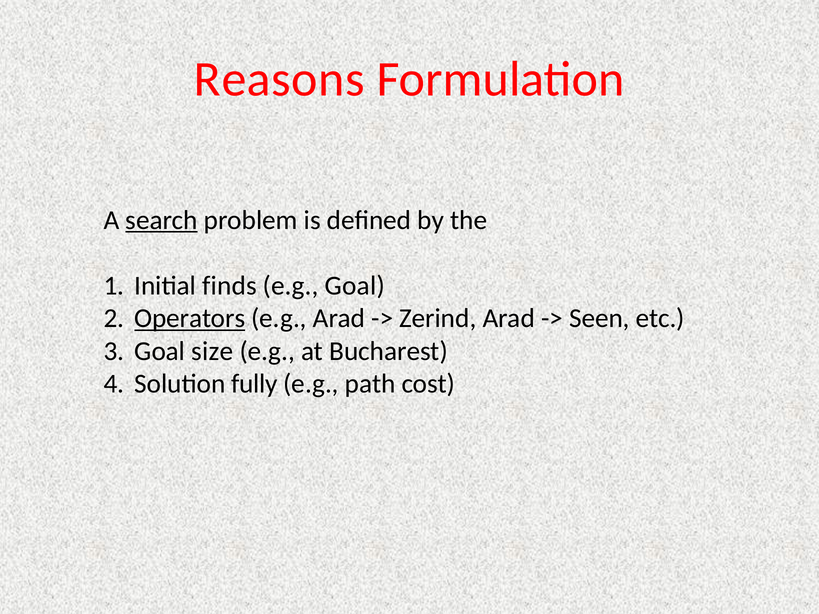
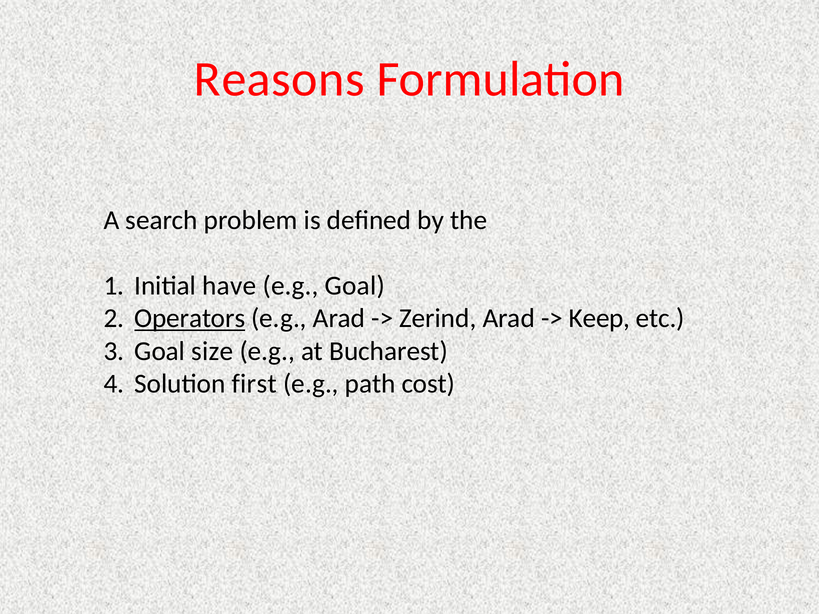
search underline: present -> none
finds: finds -> have
Seen: Seen -> Keep
fully: fully -> first
